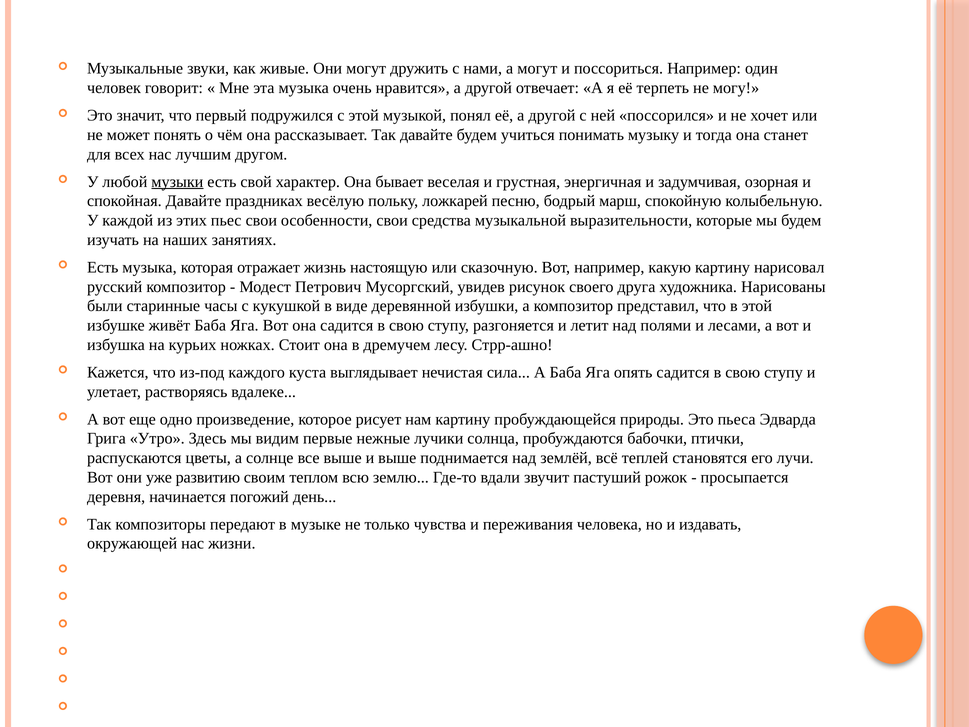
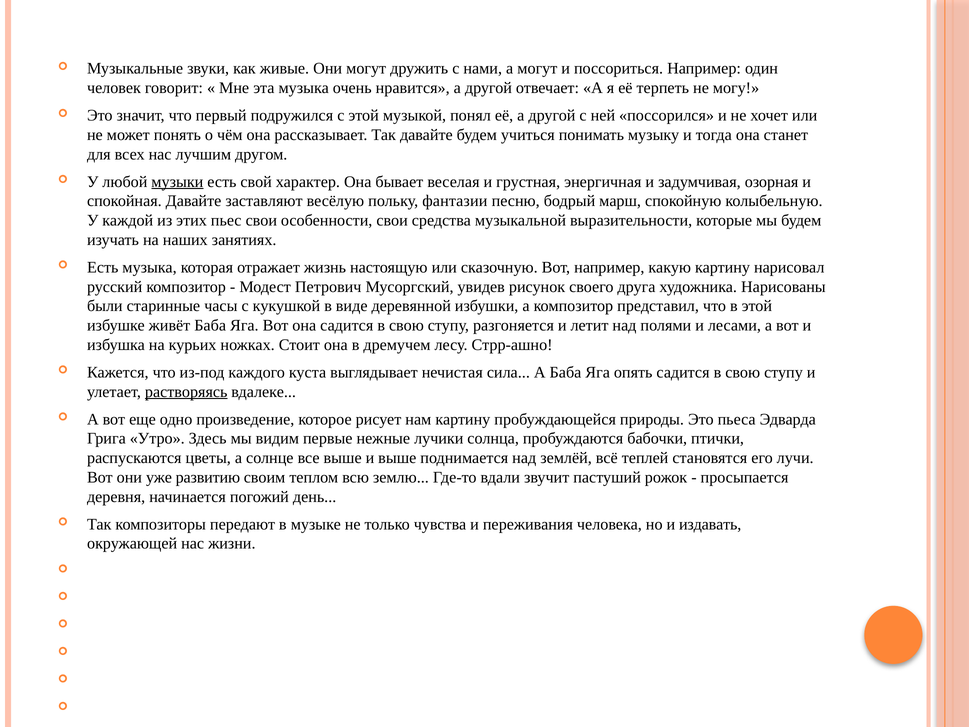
праздниках: праздниках -> заставляют
ложкарей: ложкарей -> фантазии
растворяясь underline: none -> present
